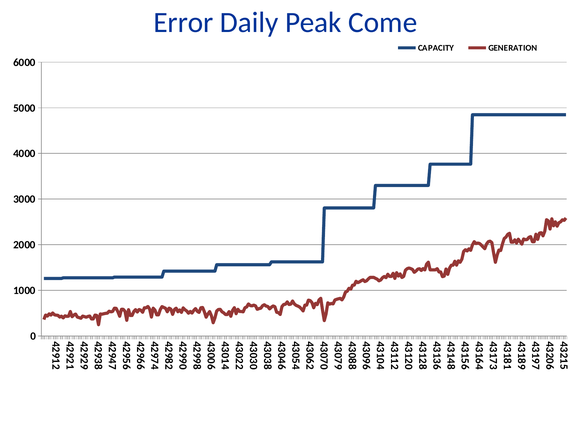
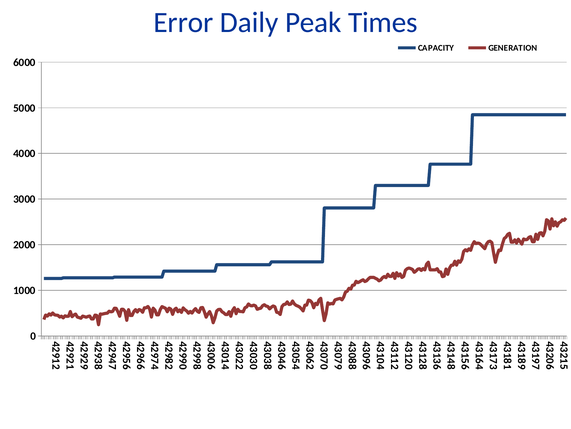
Come: Come -> Times
